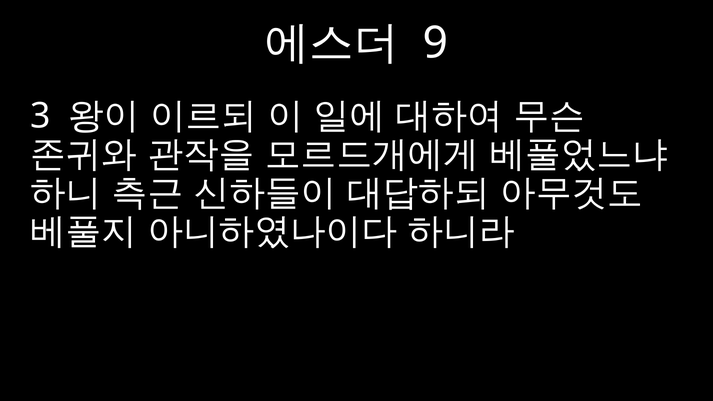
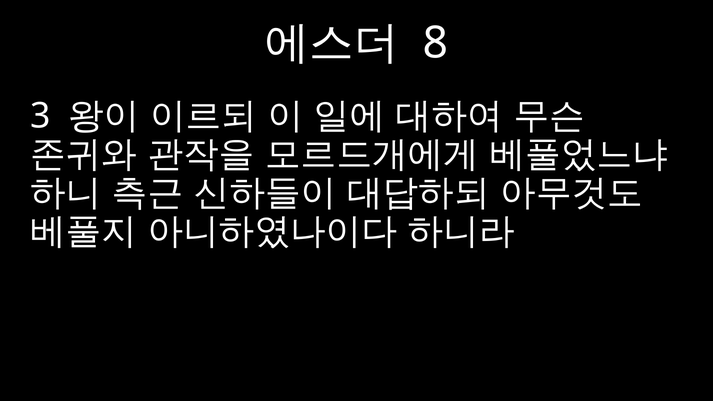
9: 9 -> 8
